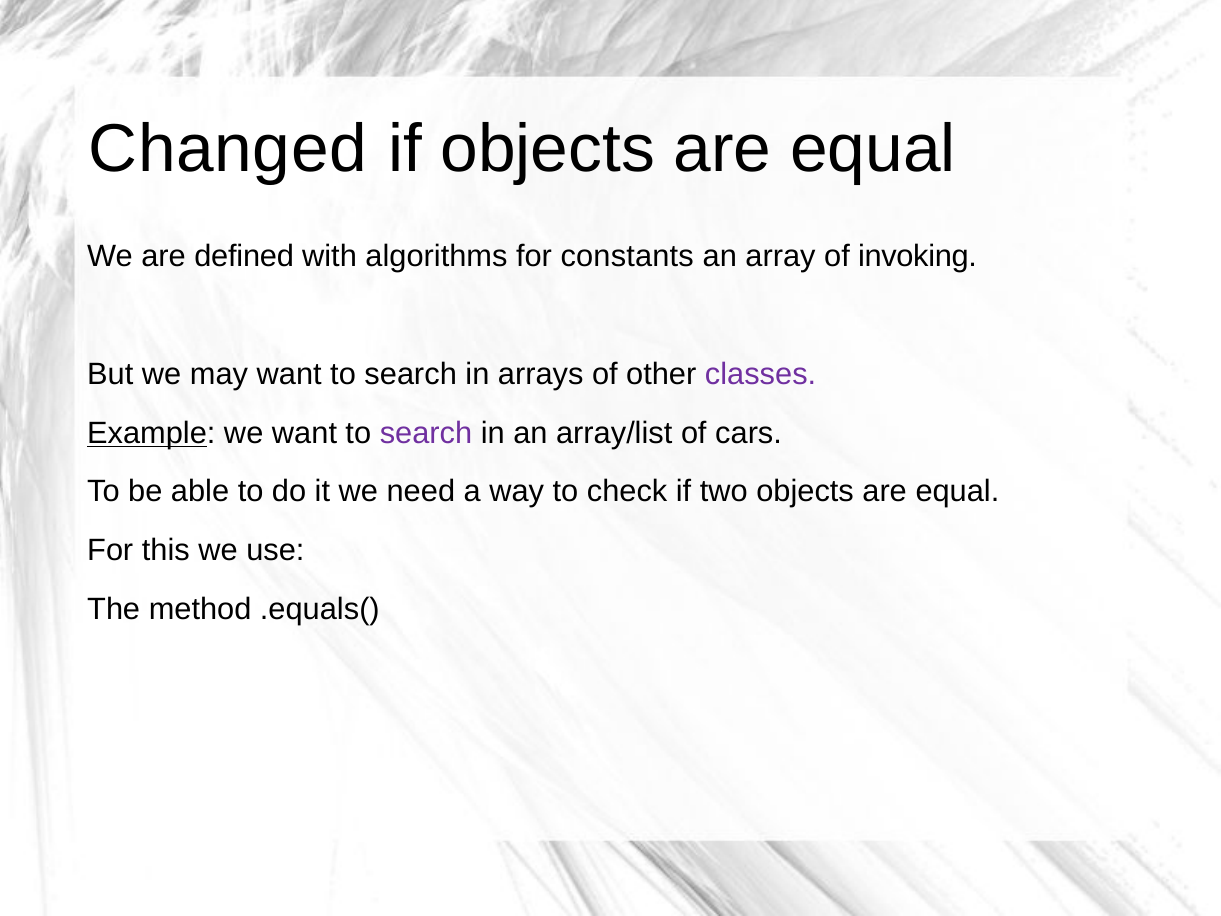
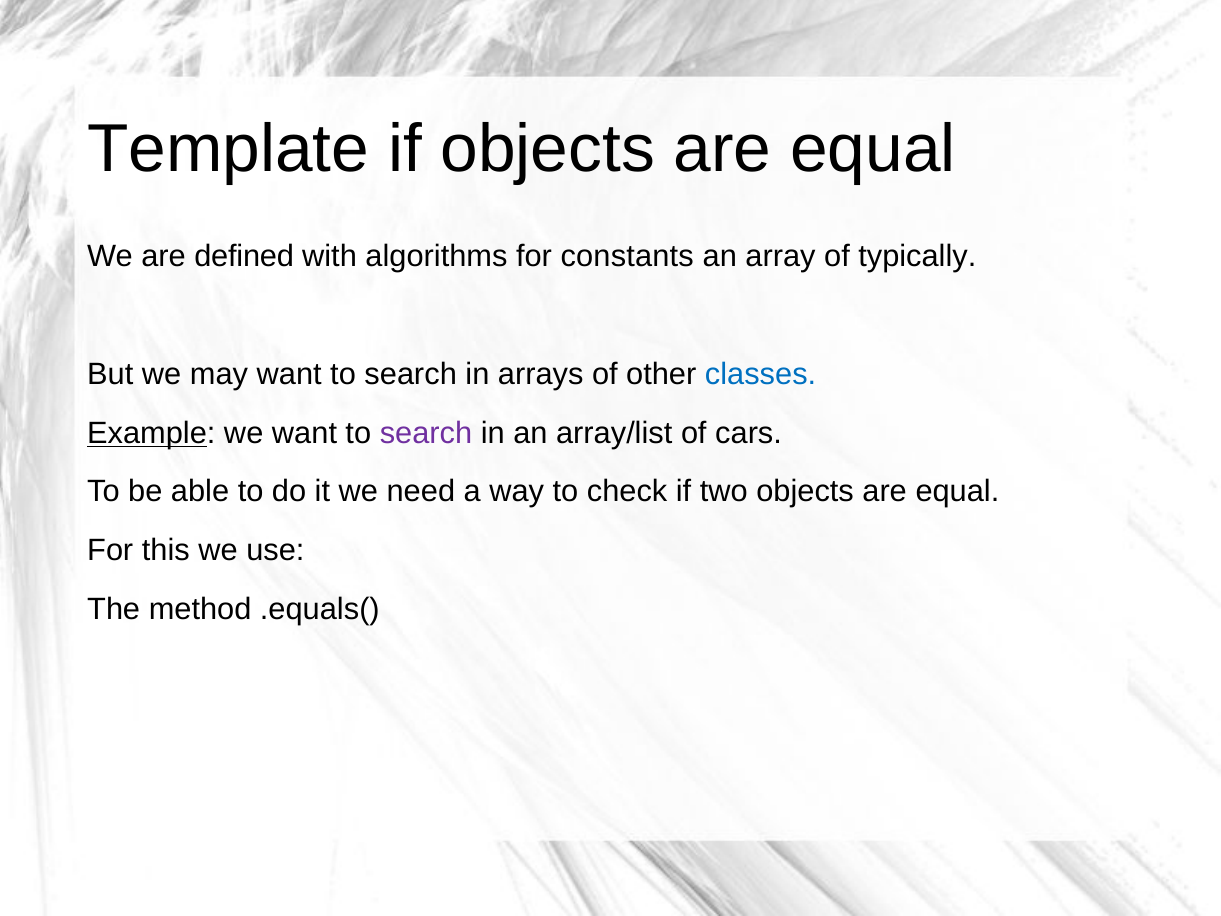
Changed: Changed -> Template
invoking: invoking -> typically
classes colour: purple -> blue
